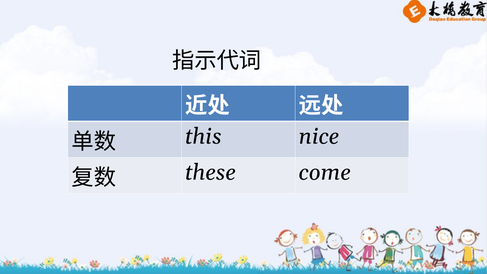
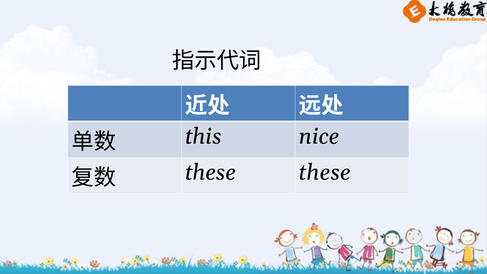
these come: come -> these
